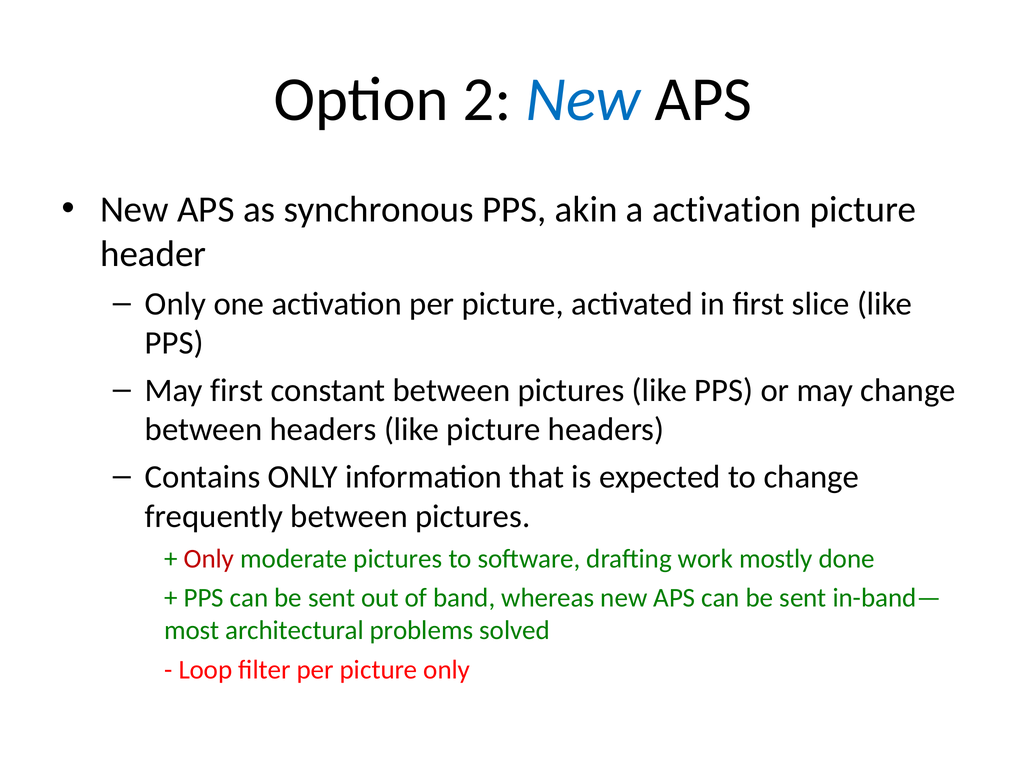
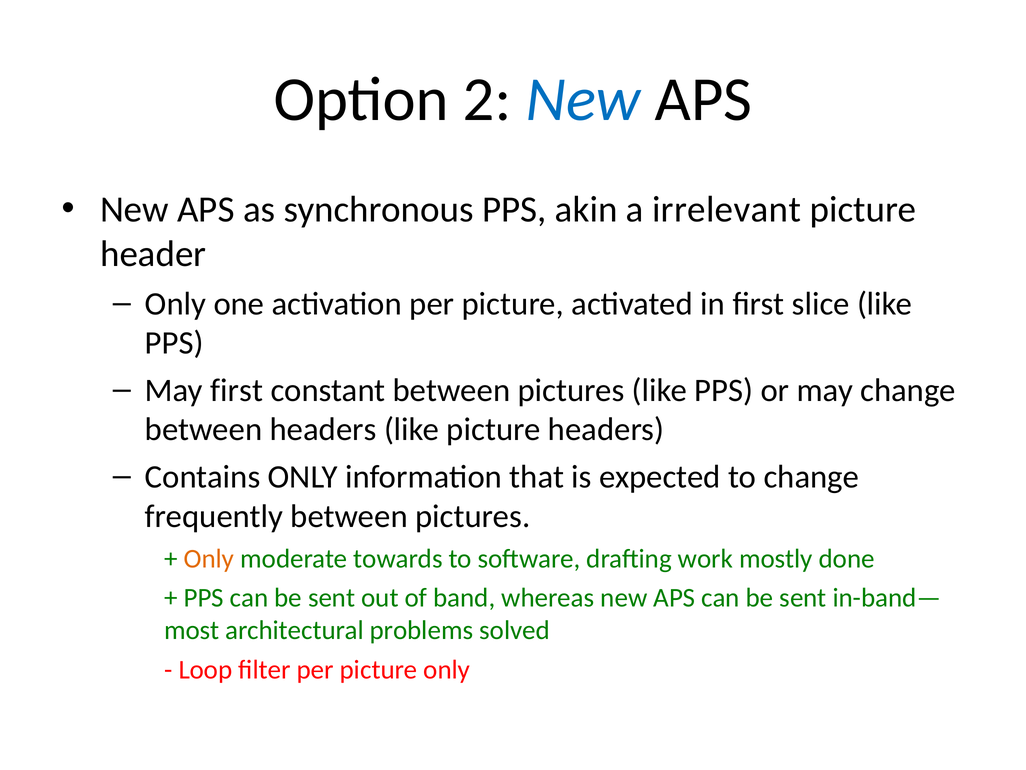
a activation: activation -> irrelevant
Only at (209, 558) colour: red -> orange
moderate pictures: pictures -> towards
